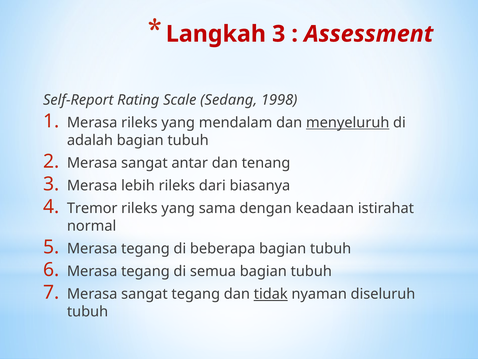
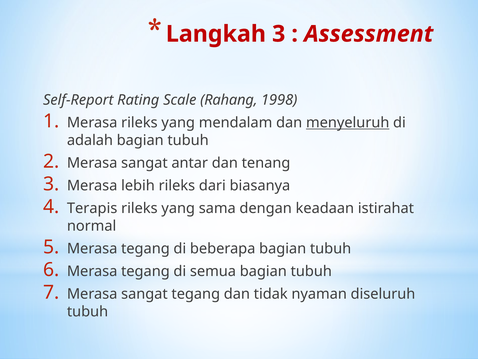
Sedang: Sedang -> Rahang
Tremor: Tremor -> Terapis
tidak underline: present -> none
